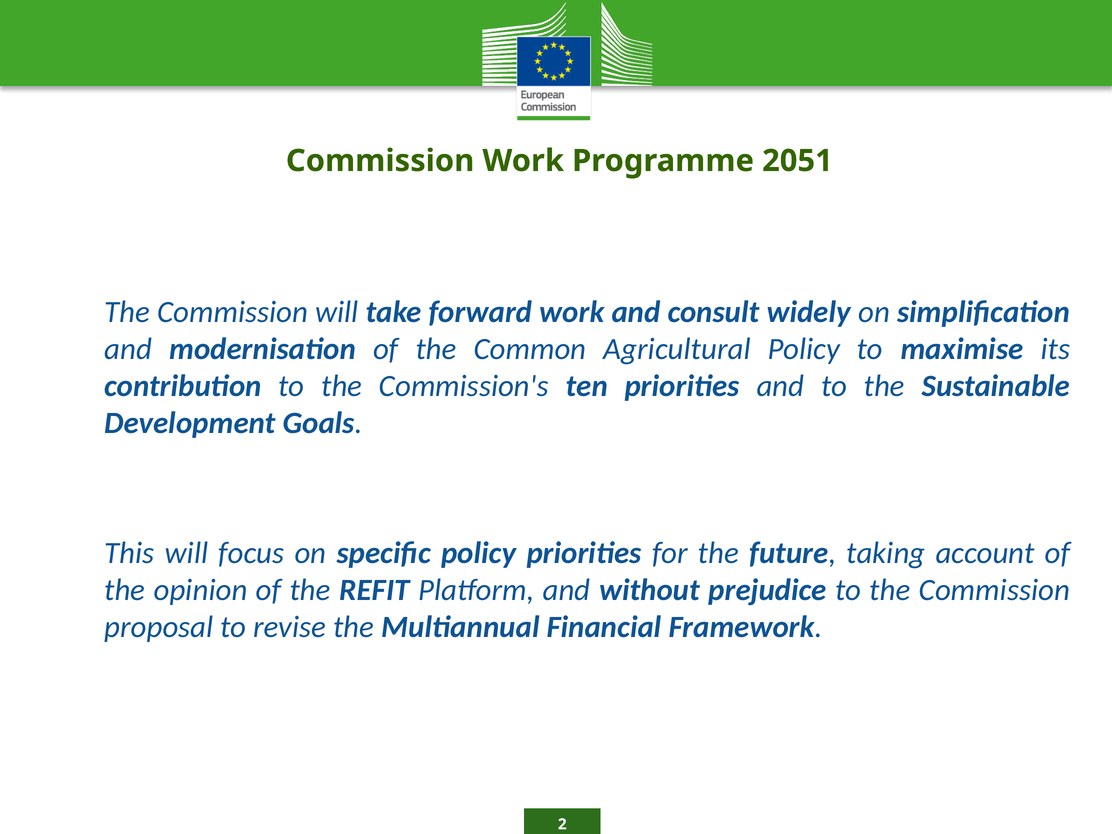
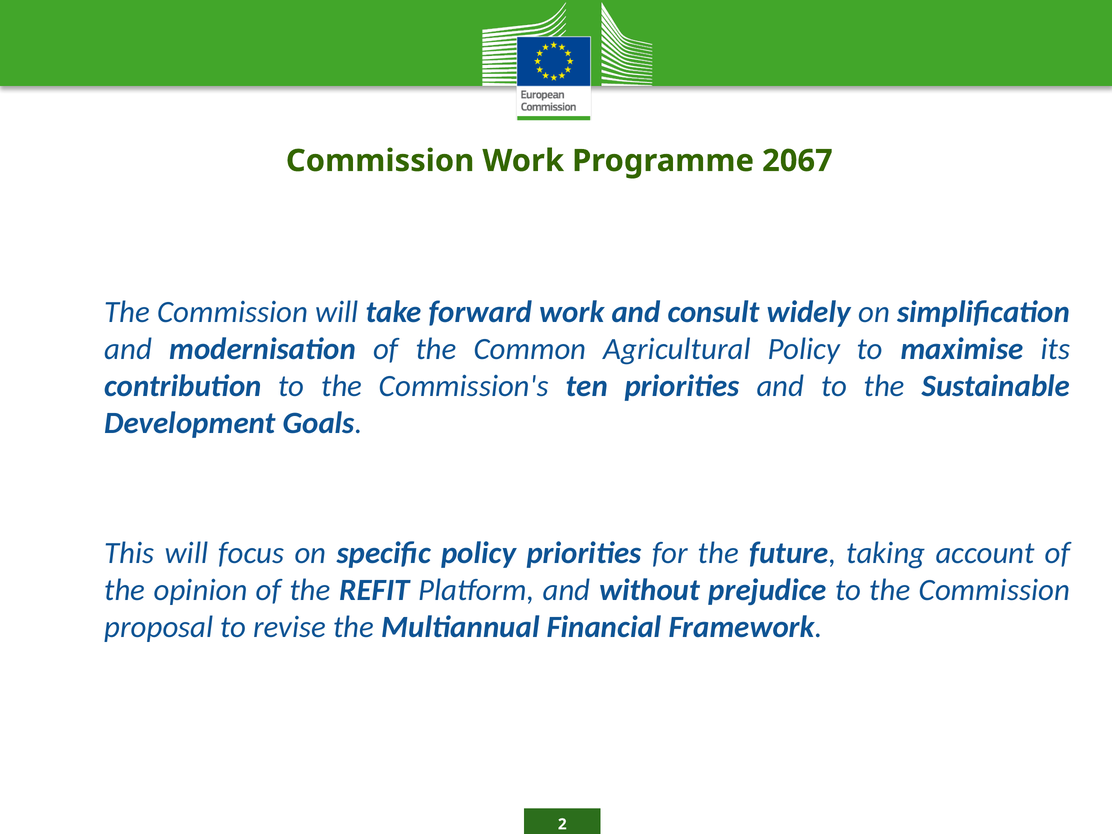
2051: 2051 -> 2067
